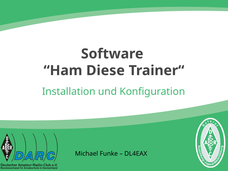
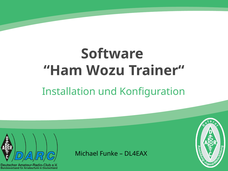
Diese: Diese -> Wozu
